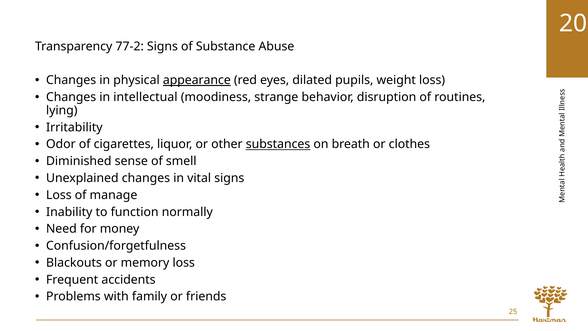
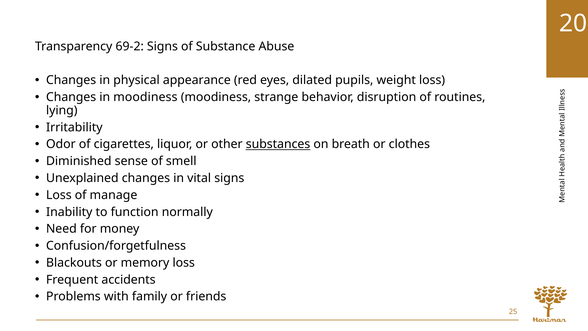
77-2: 77-2 -> 69-2
appearance underline: present -> none
in intellectual: intellectual -> moodiness
